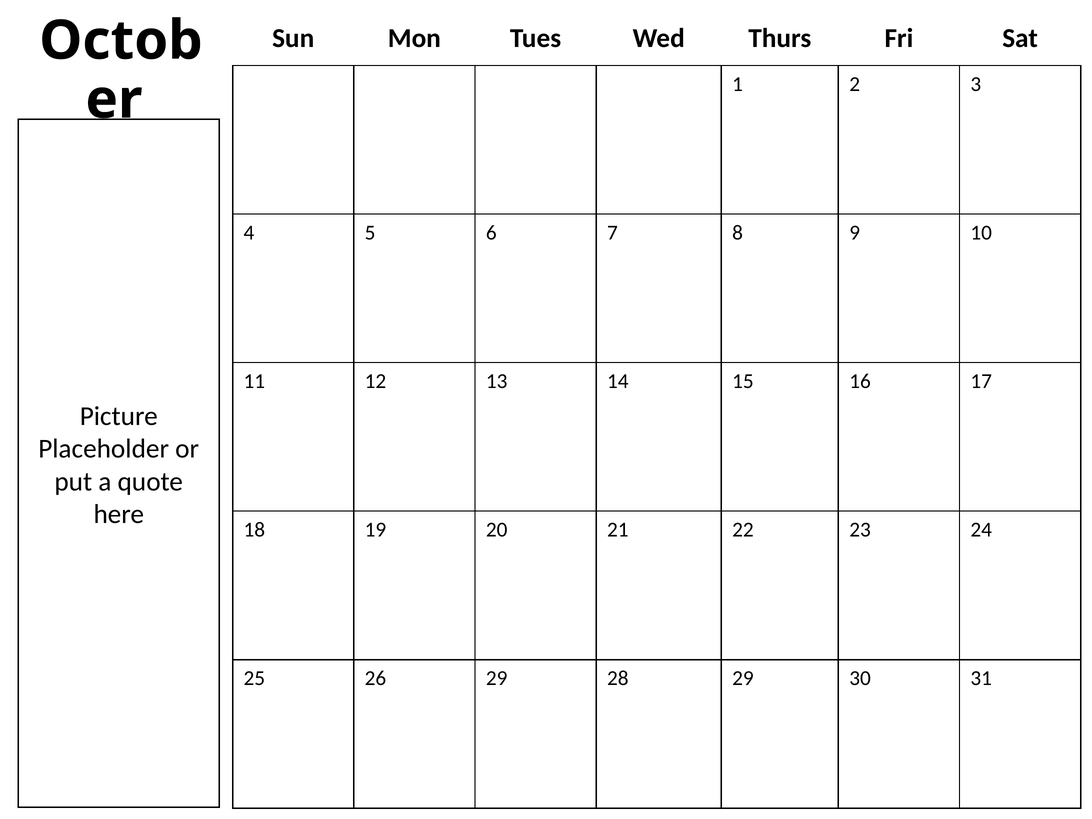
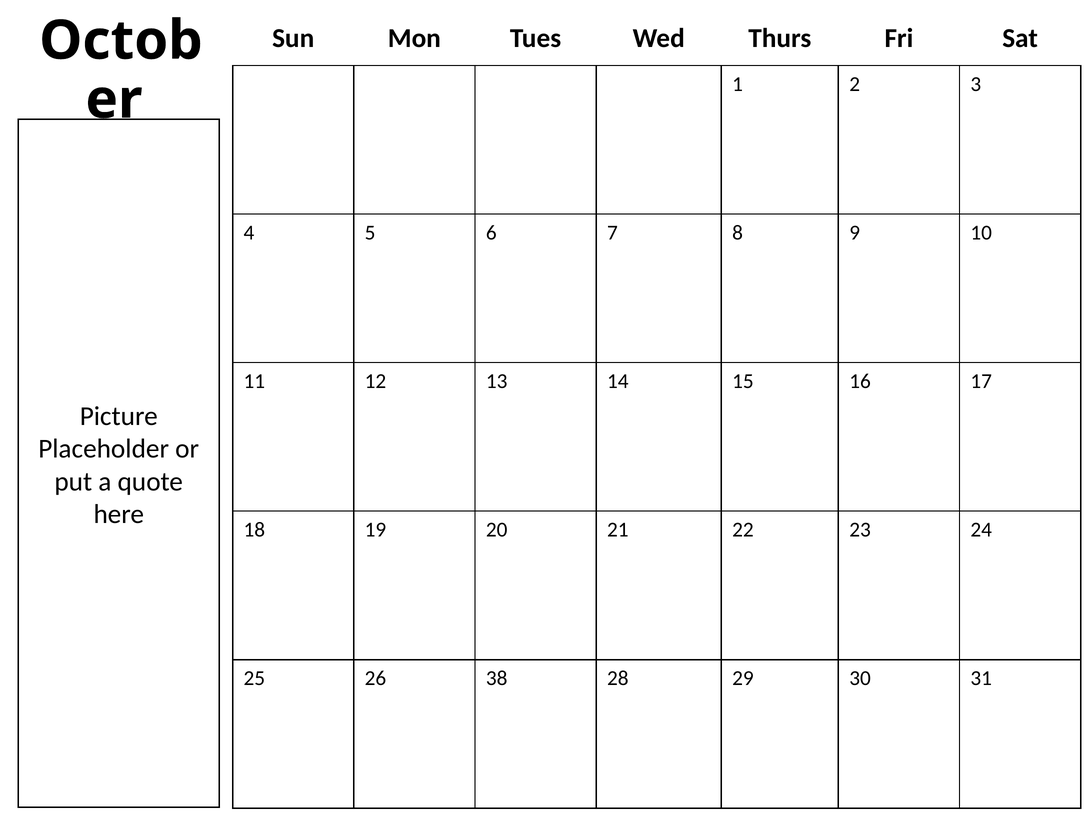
26 29: 29 -> 38
